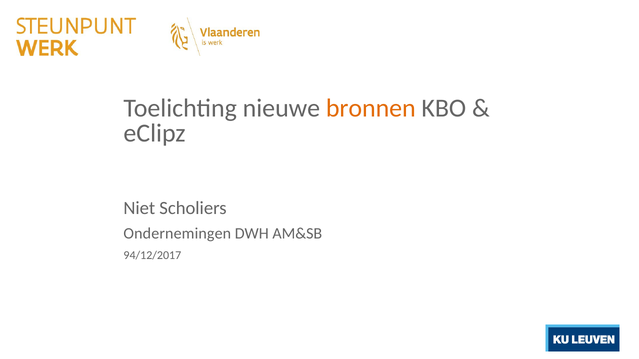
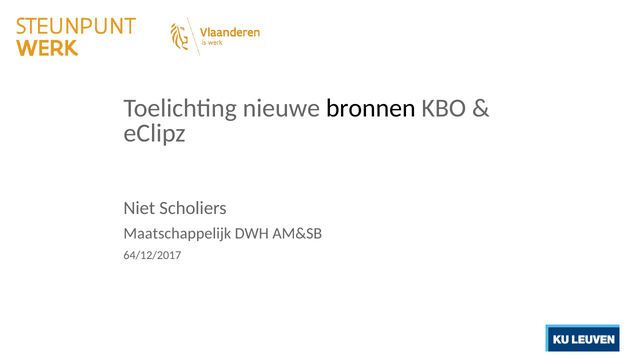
bronnen colour: orange -> black
Ondernemingen: Ondernemingen -> Maatschappelijk
94/12/2017: 94/12/2017 -> 64/12/2017
